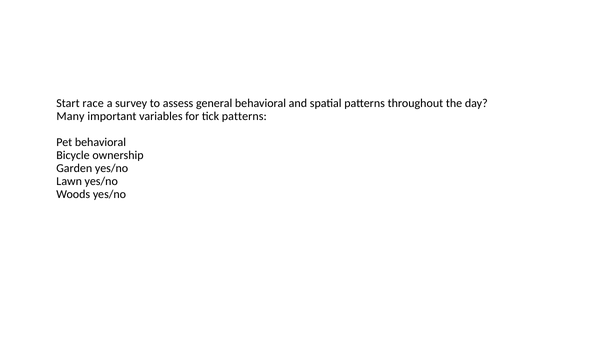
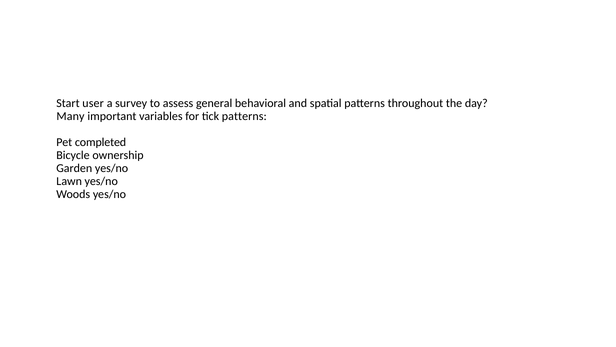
race: race -> user
Pet behavioral: behavioral -> completed
